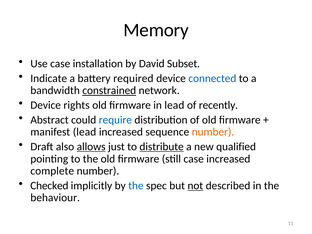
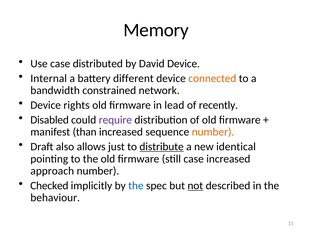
installation: installation -> distributed
David Subset: Subset -> Device
Indicate: Indicate -> Internal
required: required -> different
connected colour: blue -> orange
constrained underline: present -> none
Abstract: Abstract -> Disabled
require colour: blue -> purple
manifest lead: lead -> than
allows underline: present -> none
qualified: qualified -> identical
complete: complete -> approach
